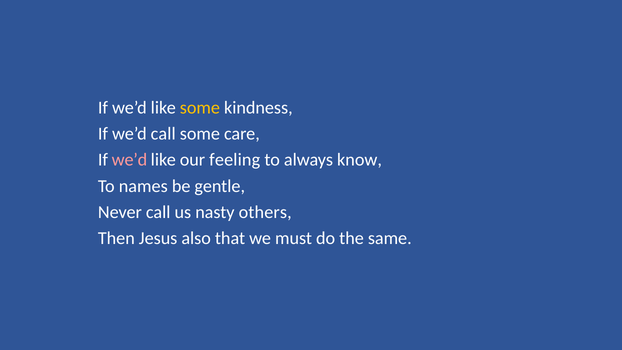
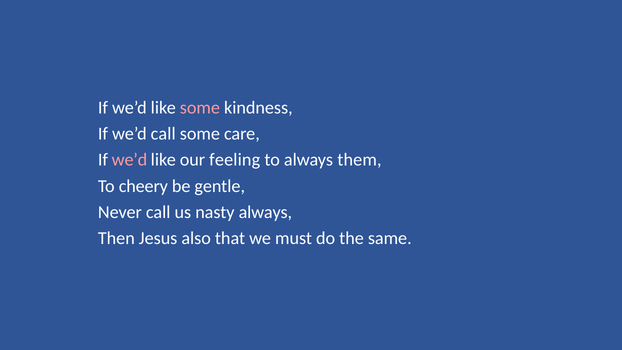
some at (200, 108) colour: yellow -> pink
know: know -> them
names: names -> cheery
nasty others: others -> always
